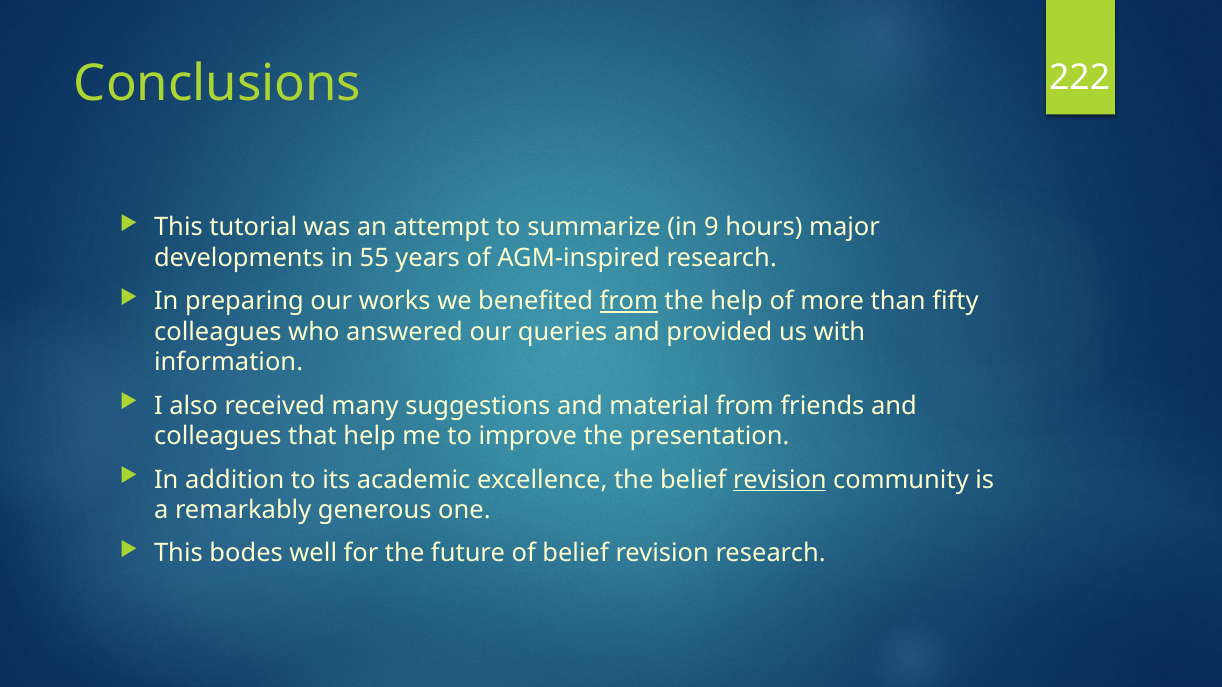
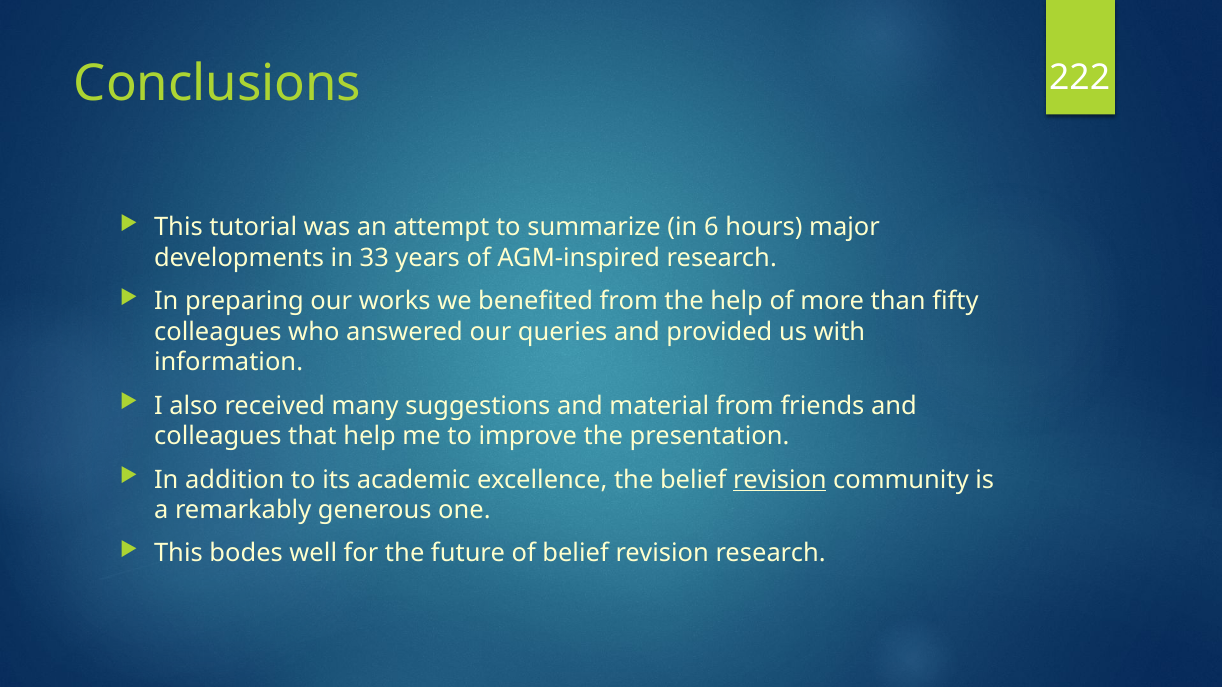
9: 9 -> 6
55: 55 -> 33
from at (629, 301) underline: present -> none
